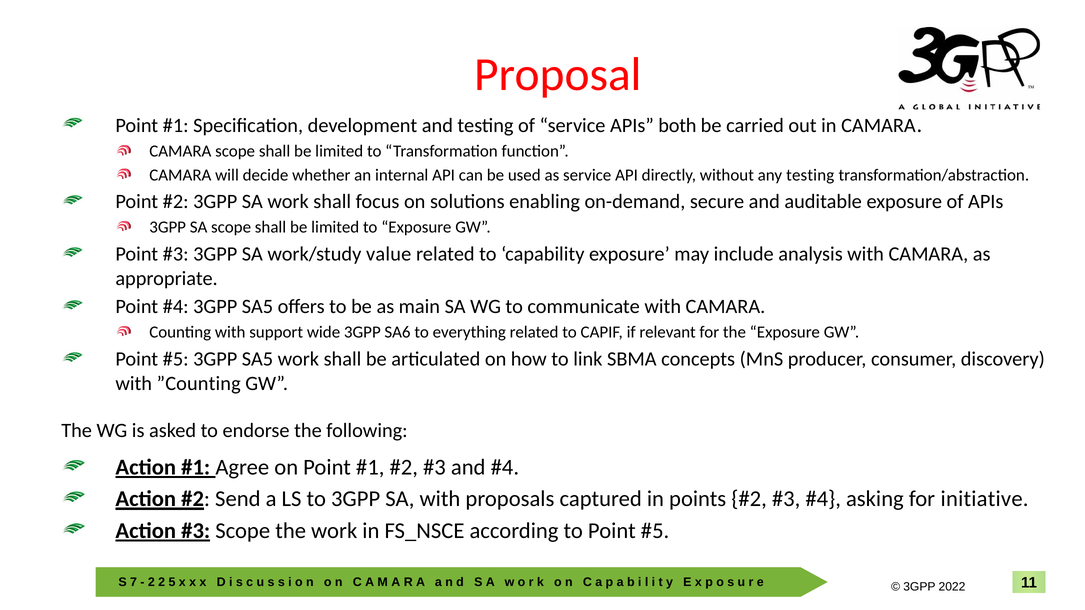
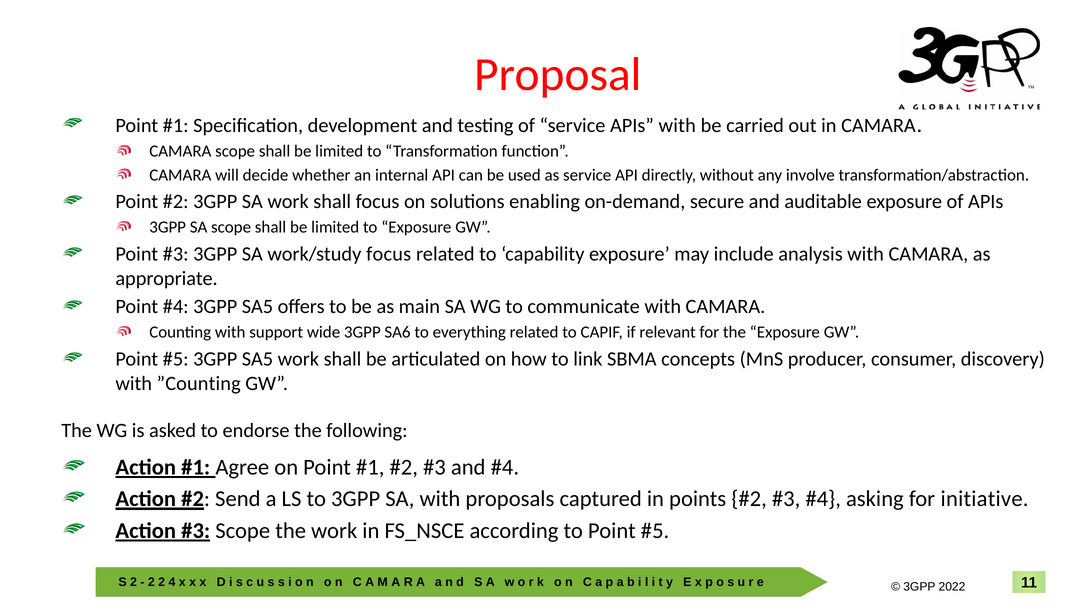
APIs both: both -> with
any testing: testing -> involve
work/study value: value -> focus
7 at (134, 582): 7 -> 2
5: 5 -> 4
